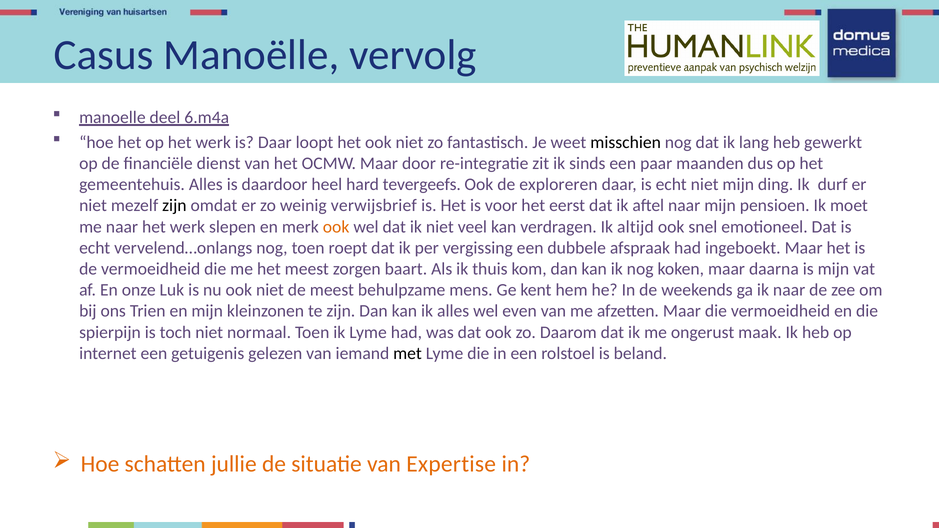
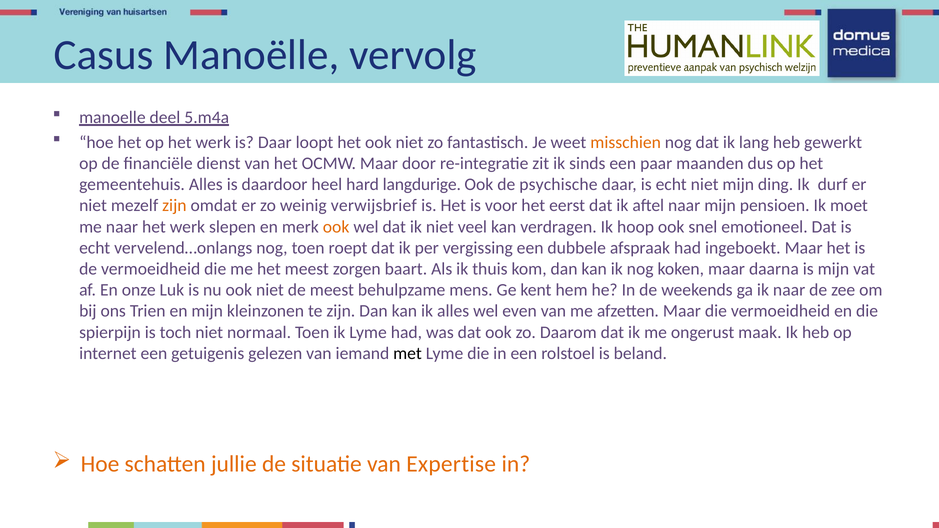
6.m4a: 6.m4a -> 5.m4a
misschien colour: black -> orange
tevergeefs: tevergeefs -> langdurige
exploreren: exploreren -> psychische
zijn at (174, 206) colour: black -> orange
altijd: altijd -> hoop
